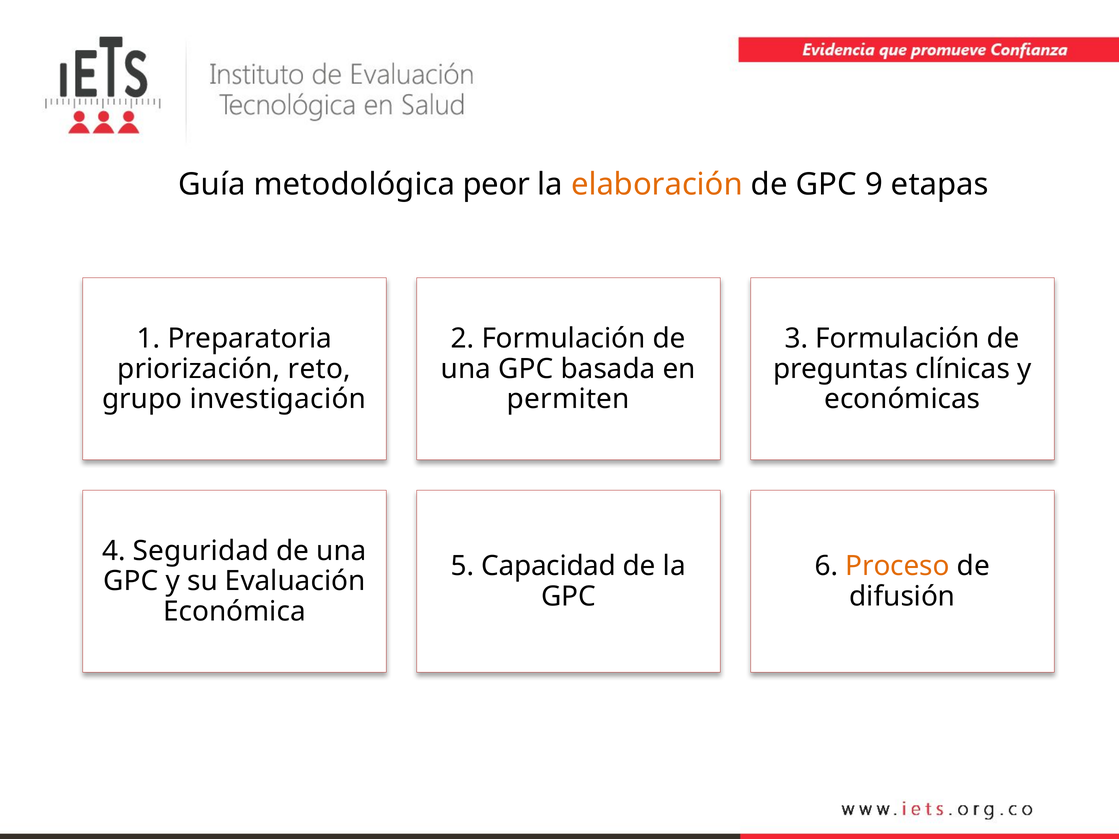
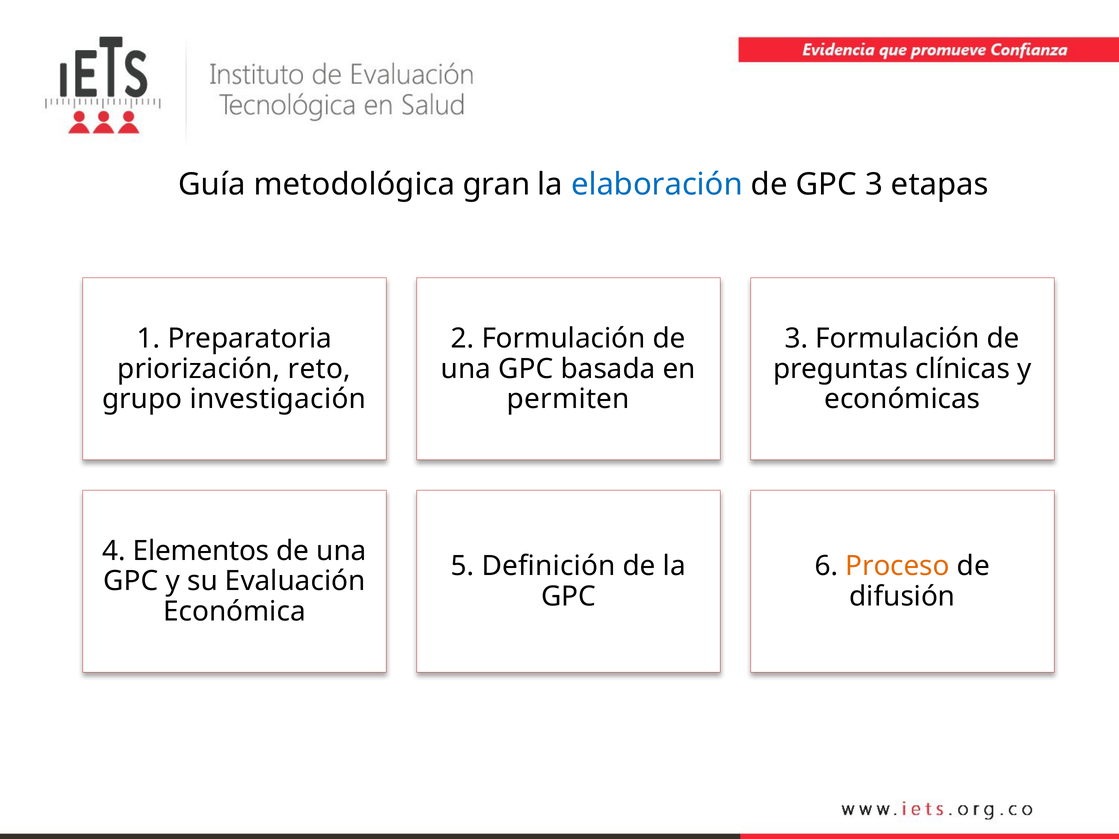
peor: peor -> gran
elaboración colour: orange -> blue
GPC 9: 9 -> 3
Seguridad: Seguridad -> Elementos
Capacidad: Capacidad -> Definición
